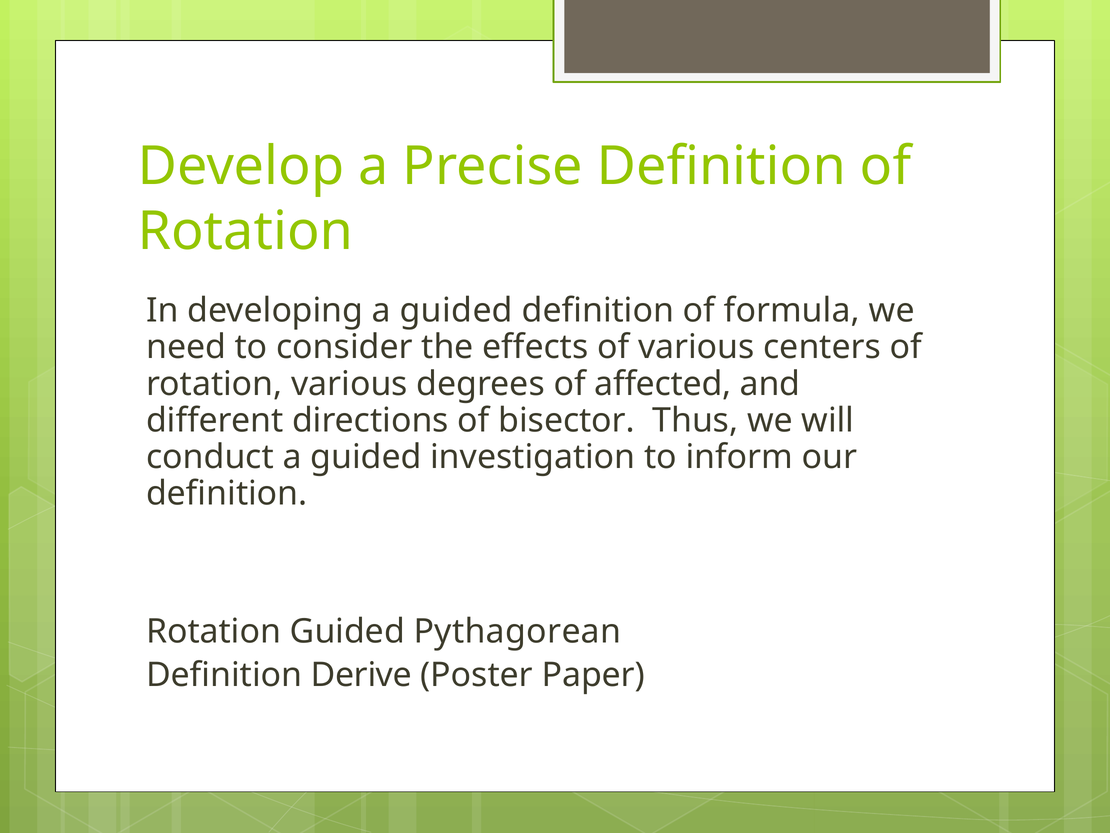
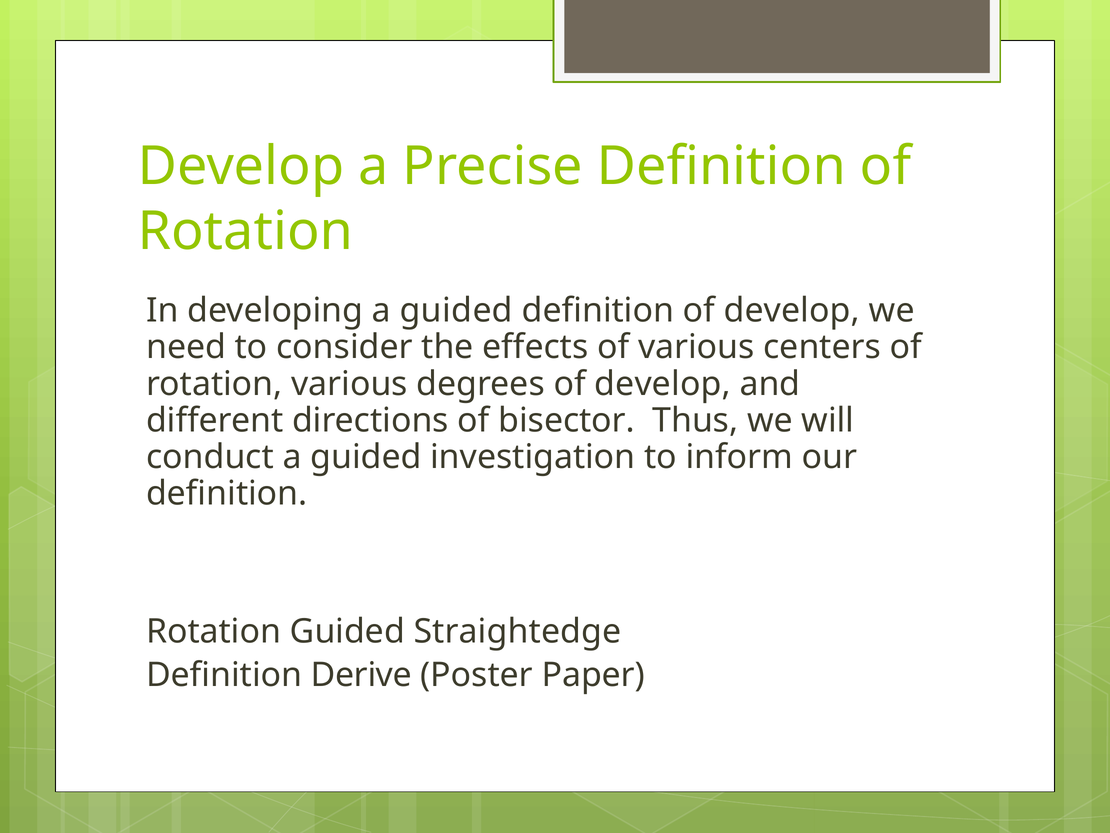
definition of formula: formula -> develop
degrees of affected: affected -> develop
Pythagorean: Pythagorean -> Straightedge
